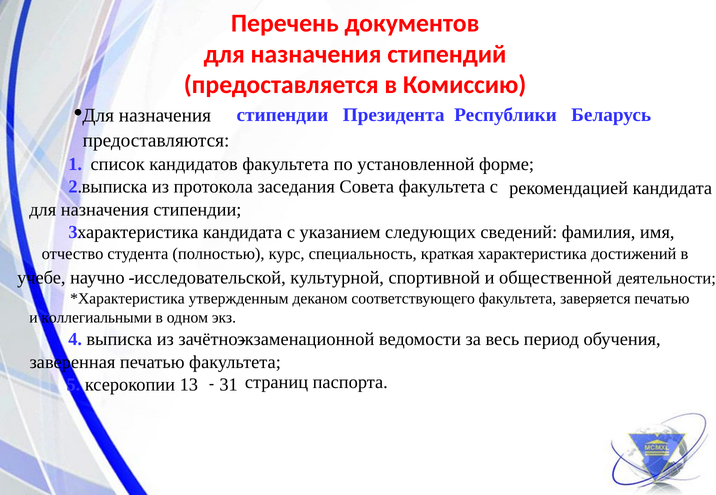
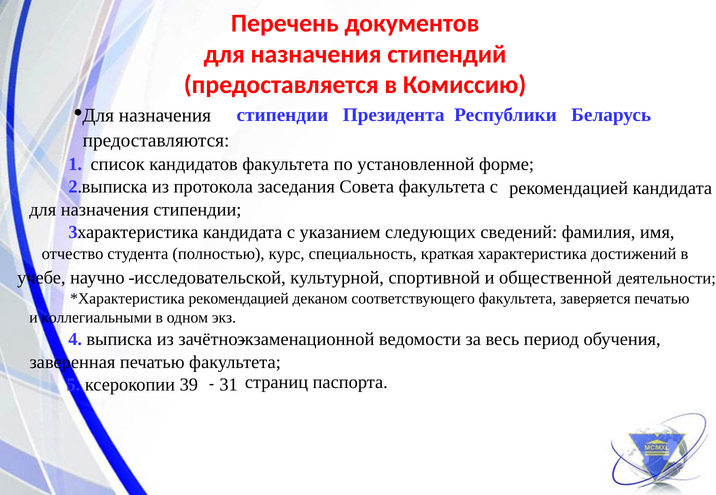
утвержденным at (239, 299): утвержденным -> рекомендацией
13: 13 -> 39
